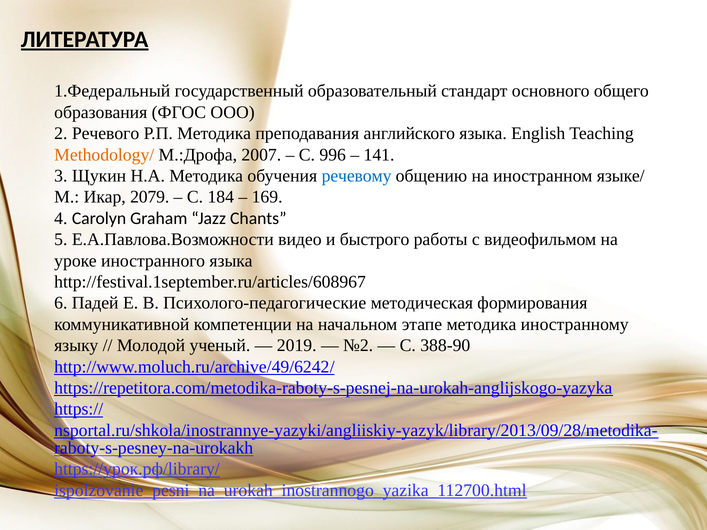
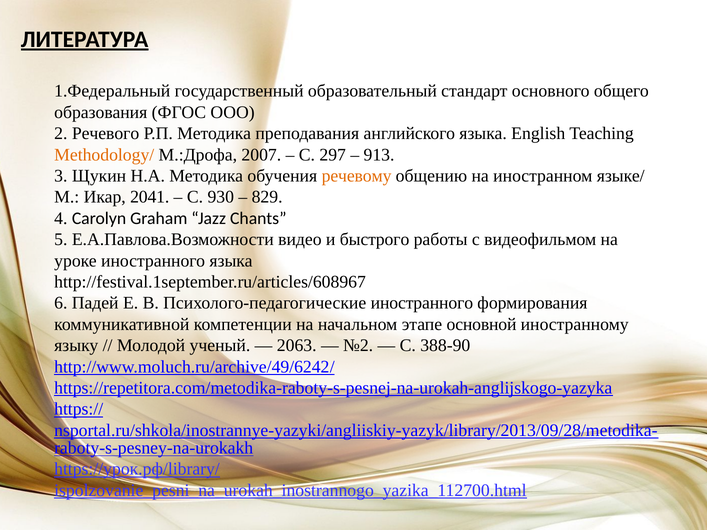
996: 996 -> 297
141: 141 -> 913
речевому colour: blue -> orange
2079: 2079 -> 2041
184: 184 -> 930
169: 169 -> 829
Психолого-педагогические методическая: методическая -> иностранного
этапе методика: методика -> основной
2019: 2019 -> 2063
